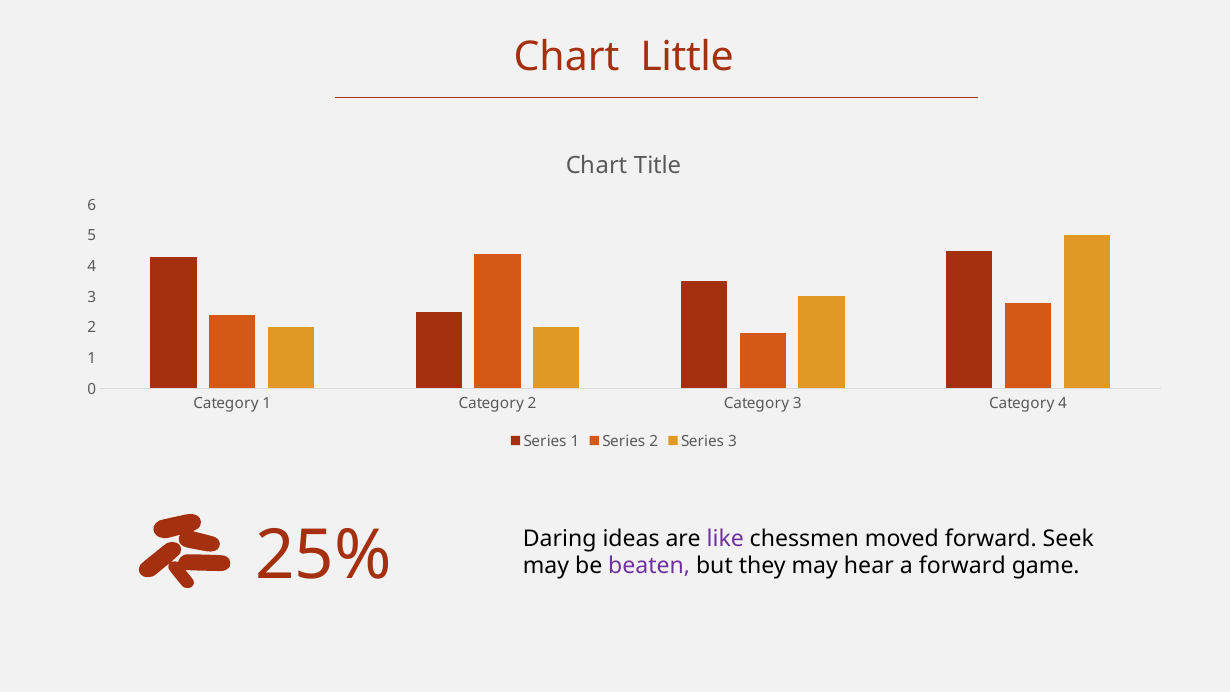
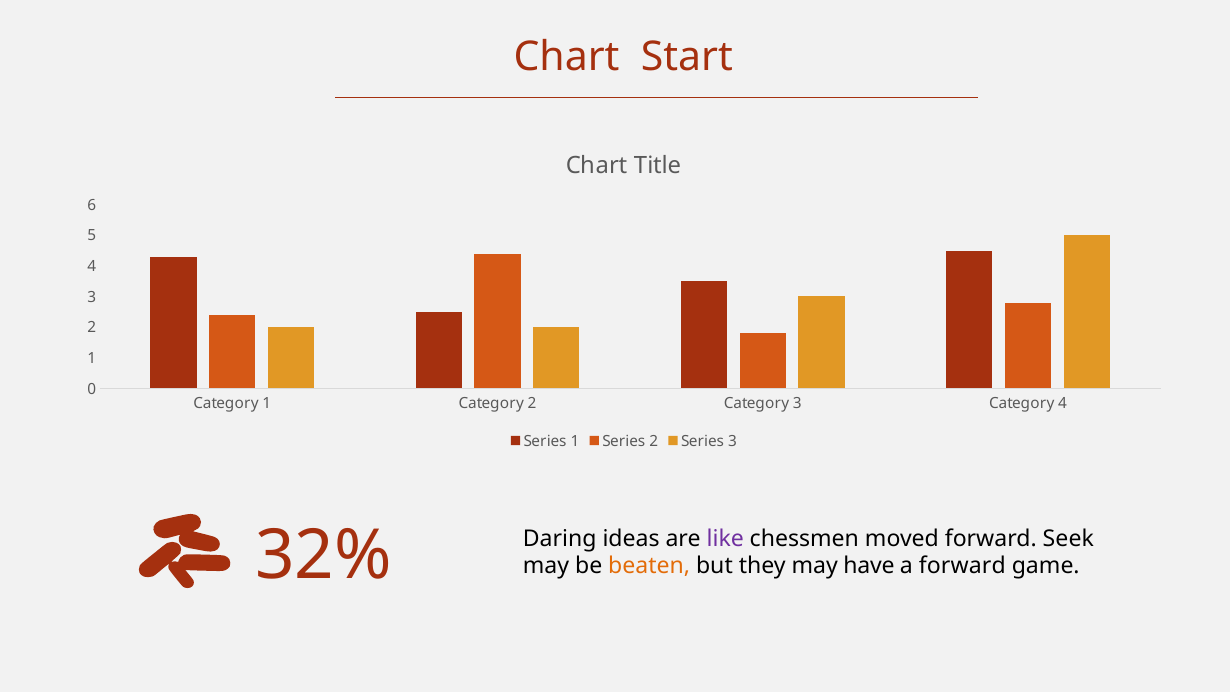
Little: Little -> Start
25%: 25% -> 32%
beaten colour: purple -> orange
hear: hear -> have
